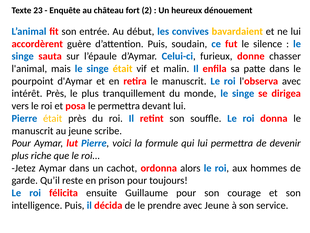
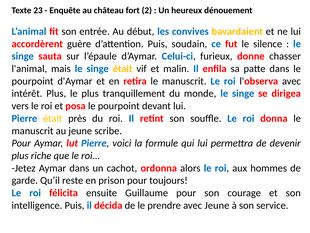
intérêt Près: Près -> Plus
posa le permettra: permettra -> pourpoint
